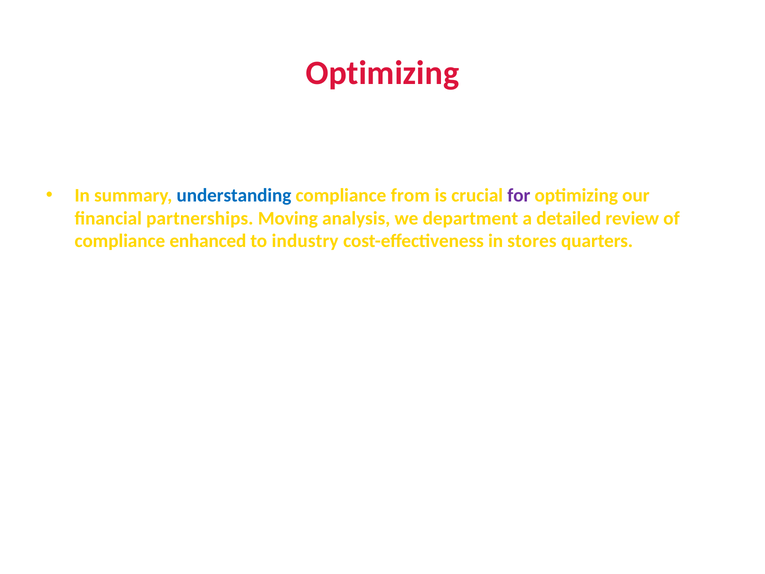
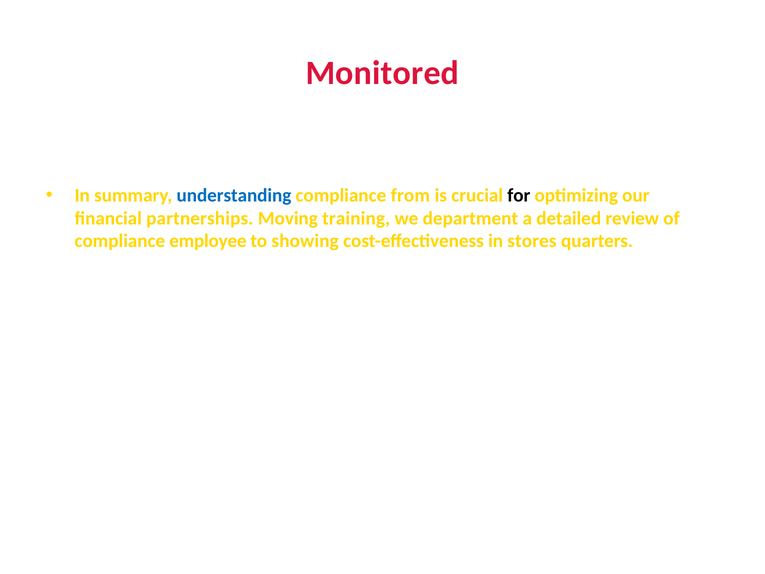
Optimizing at (382, 73): Optimizing -> Monitored
for colour: purple -> black
analysis: analysis -> training
enhanced: enhanced -> employee
industry: industry -> showing
